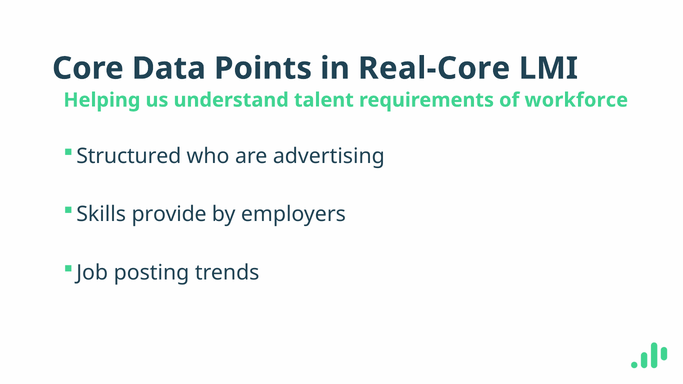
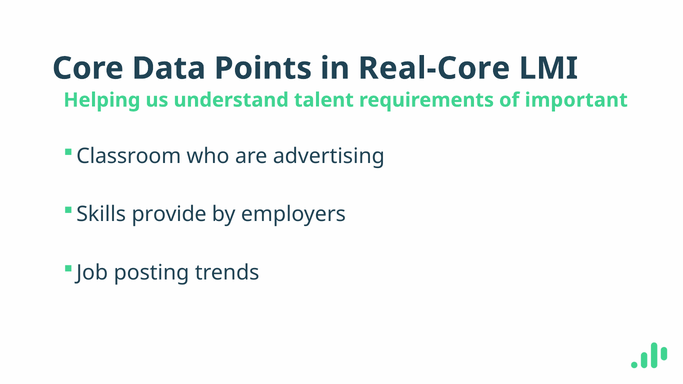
workforce: workforce -> important
Structured: Structured -> Classroom
